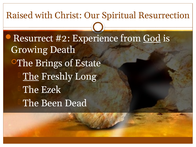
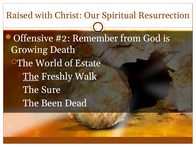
Resurrect: Resurrect -> Offensive
Experience: Experience -> Remember
God underline: present -> none
Brings: Brings -> World
Long: Long -> Walk
Ezek: Ezek -> Sure
